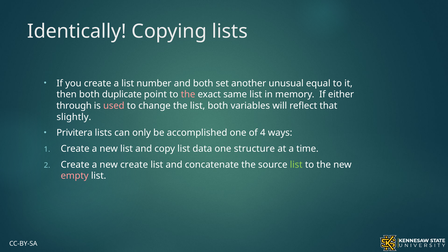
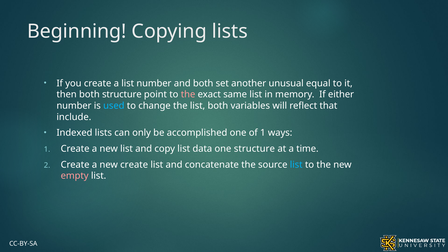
Identically: Identically -> Beginning
both duplicate: duplicate -> structure
through at (74, 106): through -> number
used colour: pink -> light blue
slightly: slightly -> include
Privitera: Privitera -> Indexed
of 4: 4 -> 1
list at (296, 165) colour: light green -> light blue
